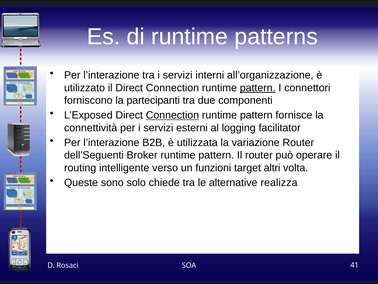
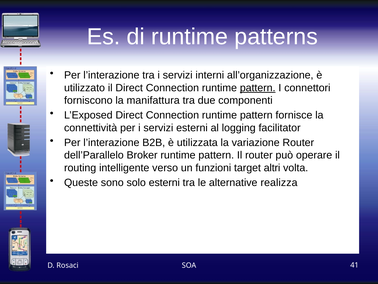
partecipanti: partecipanti -> manifattura
Connection at (172, 115) underline: present -> none
dell’Seguenti: dell’Seguenti -> dell’Parallelo
solo chiede: chiede -> esterni
